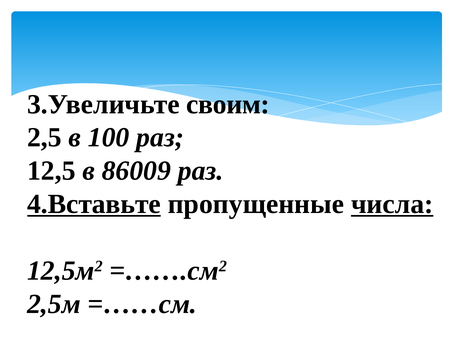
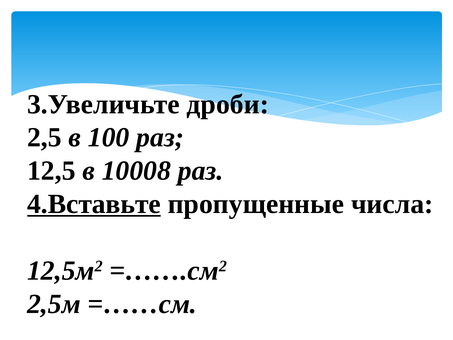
своим: своим -> дроби
86009: 86009 -> 10008
числа underline: present -> none
